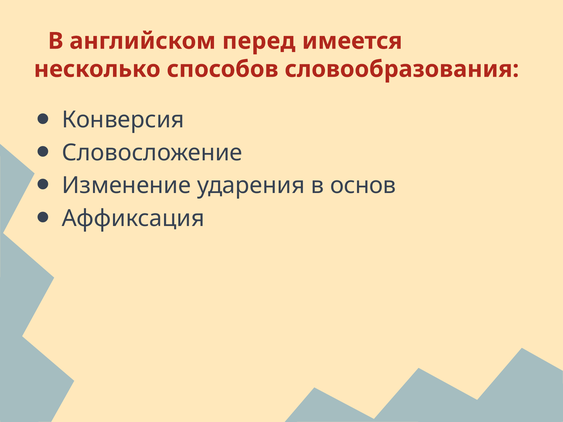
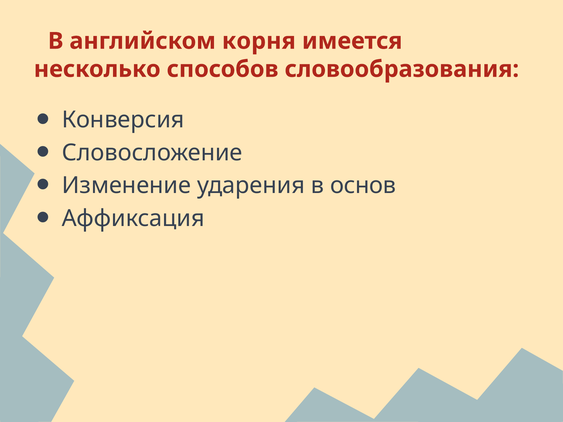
перед: перед -> корня
